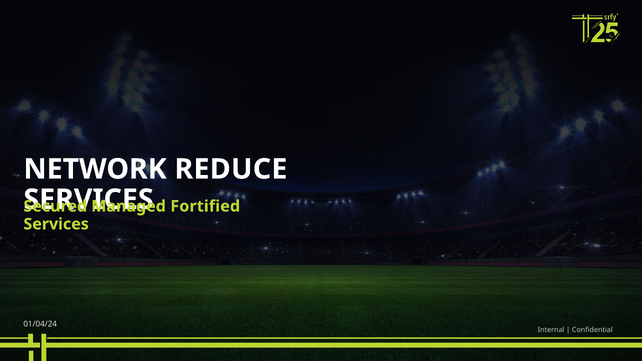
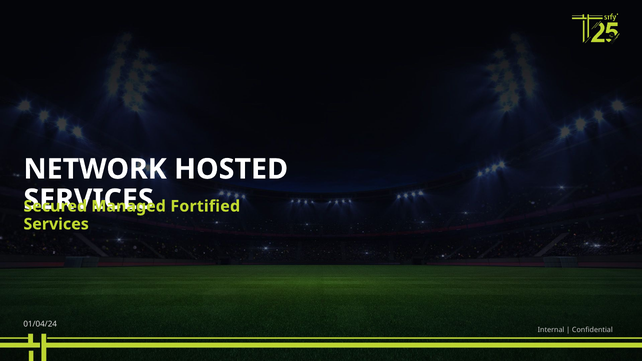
REDUCE: REDUCE -> HOSTED
